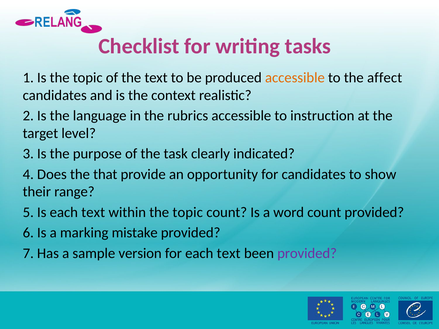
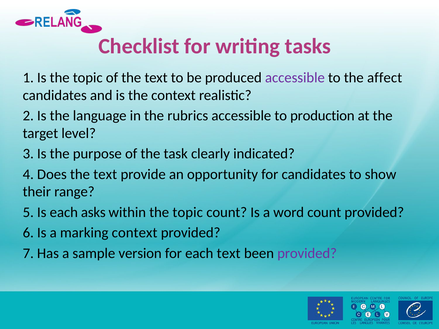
accessible at (295, 78) colour: orange -> purple
instruction: instruction -> production
Does the that: that -> text
Is each text: text -> asks
marking mistake: mistake -> context
